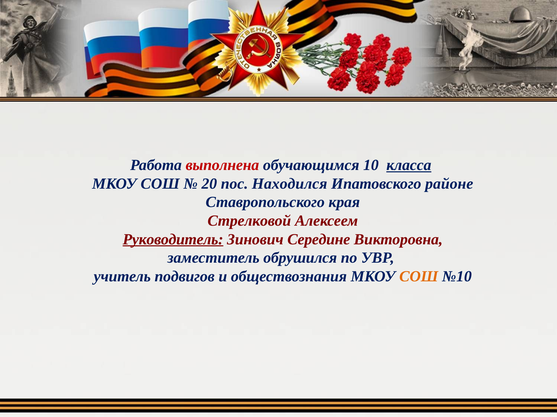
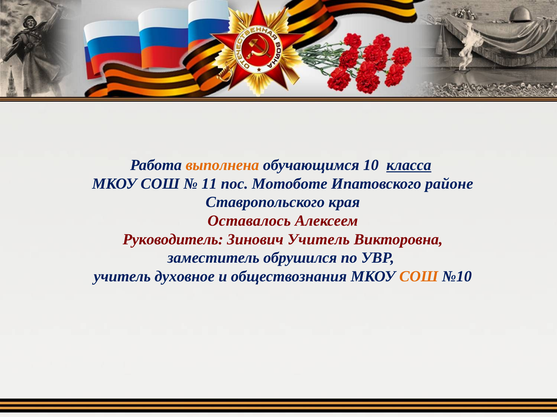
выполнена colour: red -> orange
20: 20 -> 11
Находился: Находился -> Мотоботе
Стрелковой: Стрелковой -> Оставалось
Руководитель underline: present -> none
Зинович Середине: Середине -> Учитель
подвигов: подвигов -> духовное
